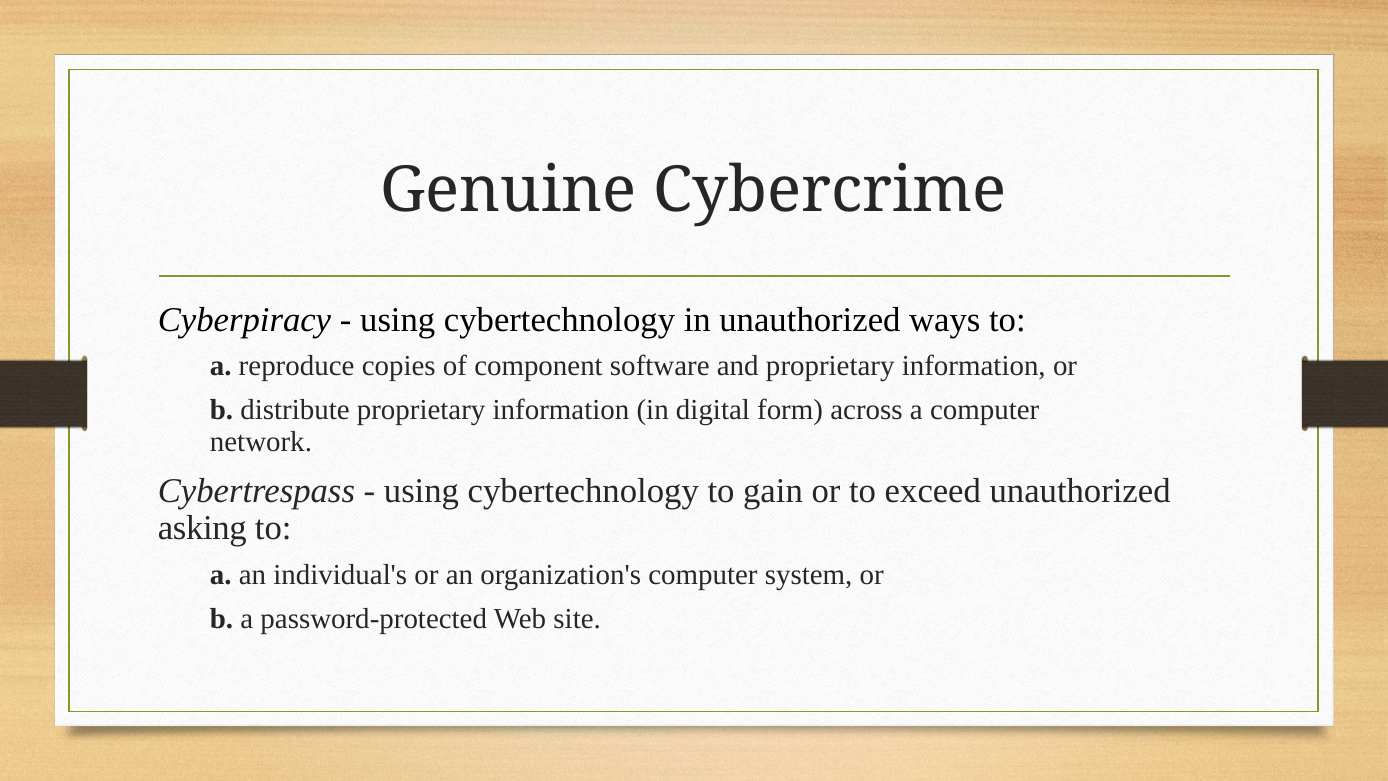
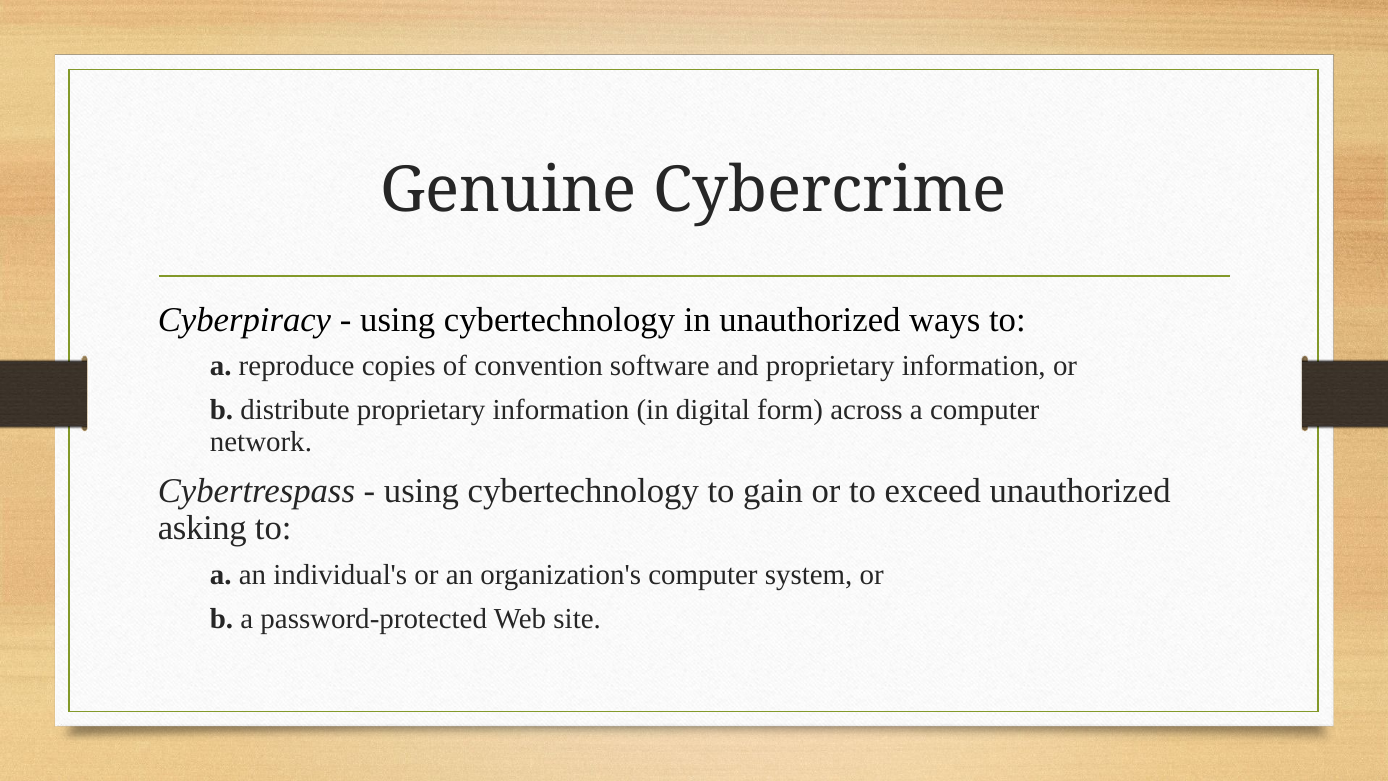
component: component -> convention
